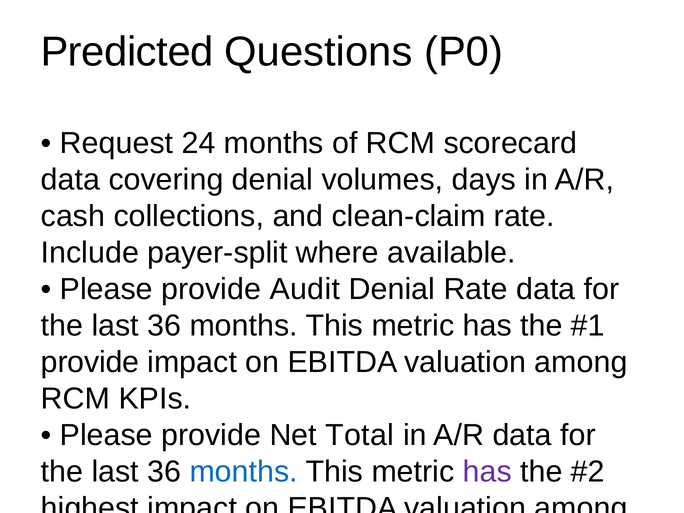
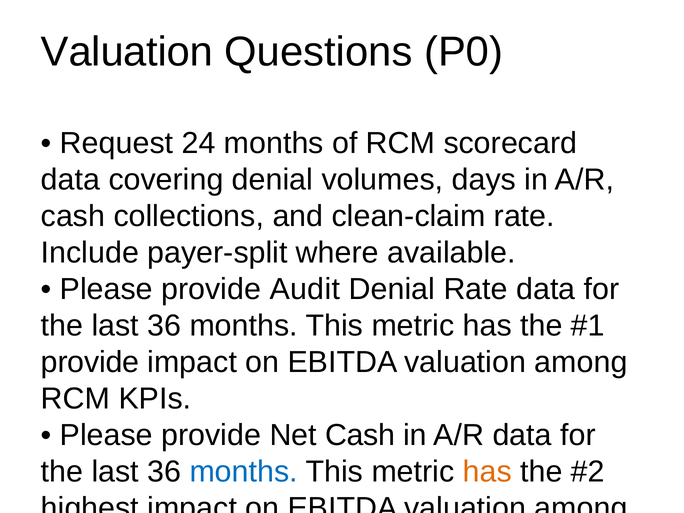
Predicted at (127, 52): Predicted -> Valuation
Net Total: Total -> Cash
has at (487, 472) colour: purple -> orange
